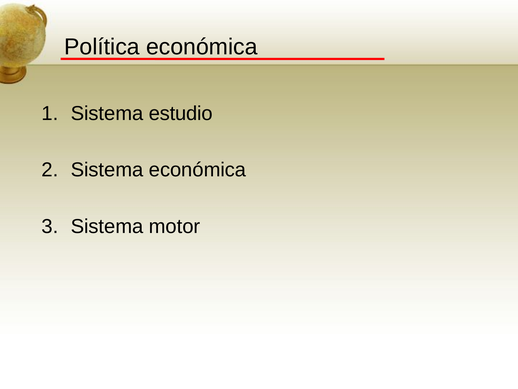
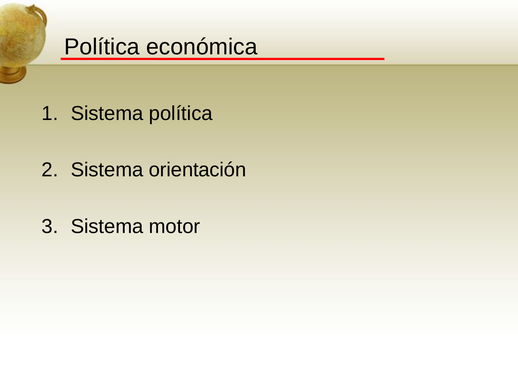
Sistema estudio: estudio -> política
Sistema económica: económica -> orientación
